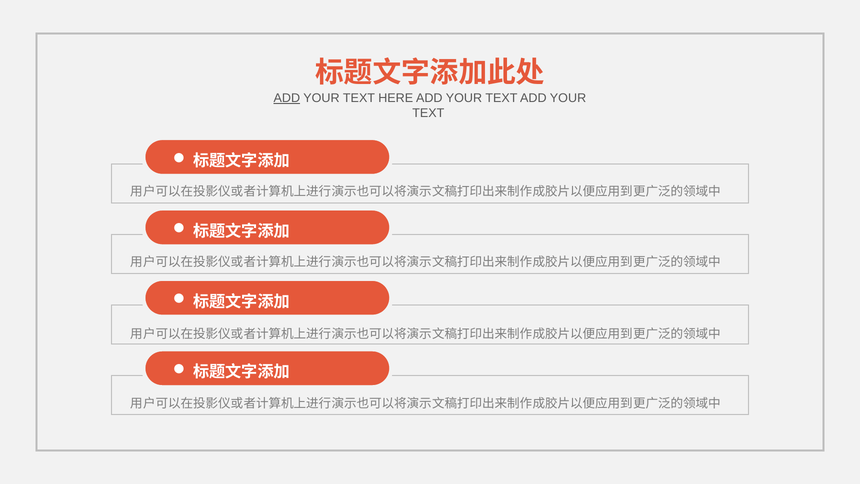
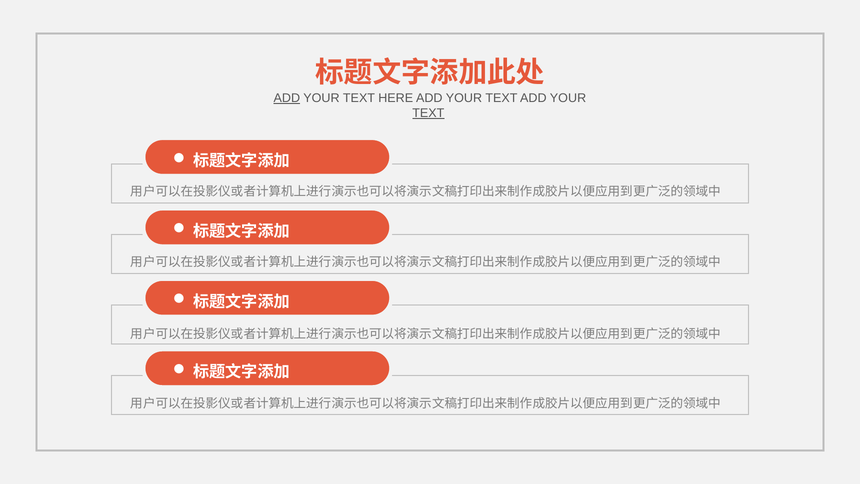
TEXT at (428, 113) underline: none -> present
